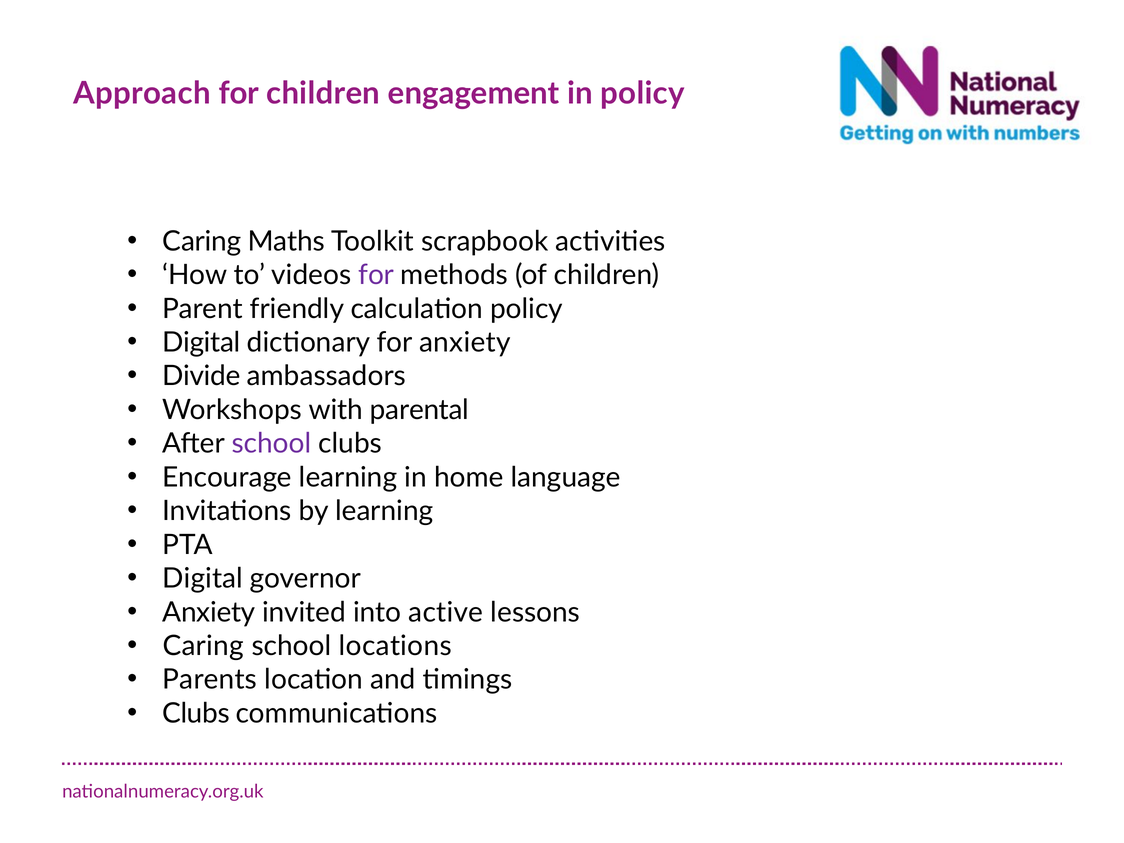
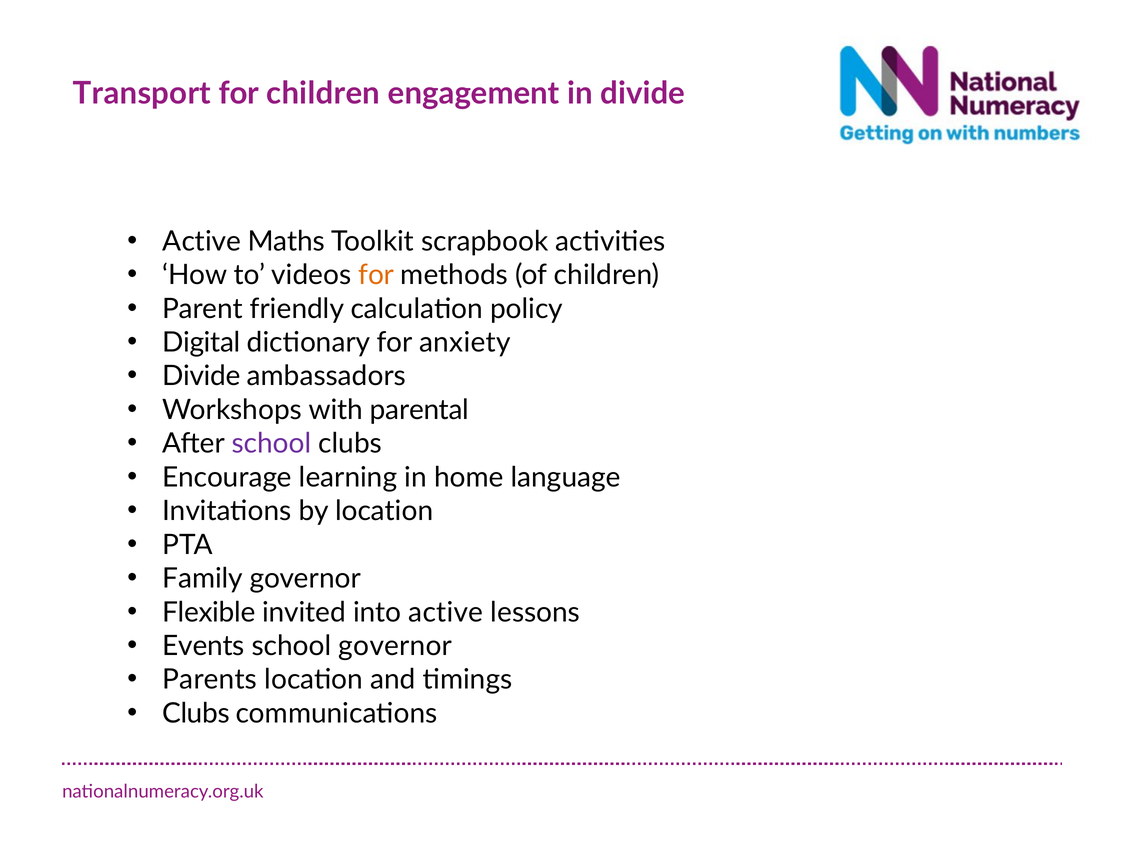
Approach: Approach -> Transport
in policy: policy -> divide
Caring at (202, 241): Caring -> Active
for at (376, 275) colour: purple -> orange
by learning: learning -> location
Digital at (203, 579): Digital -> Family
Anxiety at (209, 612): Anxiety -> Flexible
Caring at (203, 646): Caring -> Events
school locations: locations -> governor
